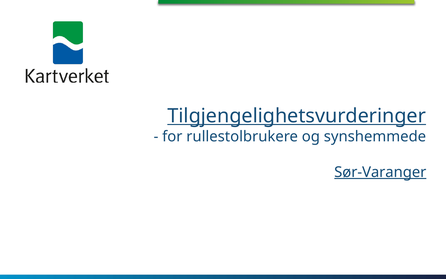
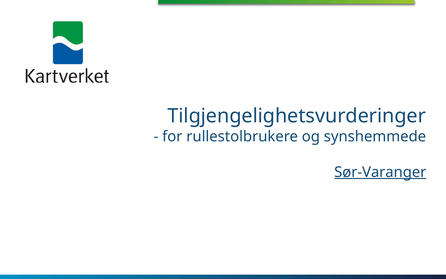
Tilgjengelighetsvurderinger underline: present -> none
